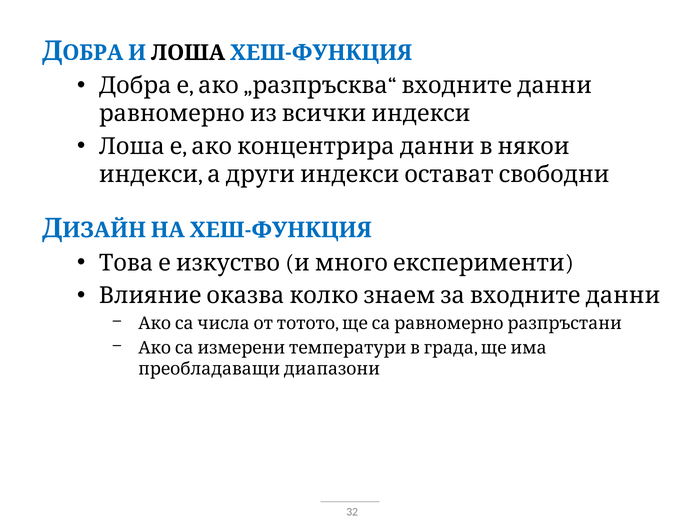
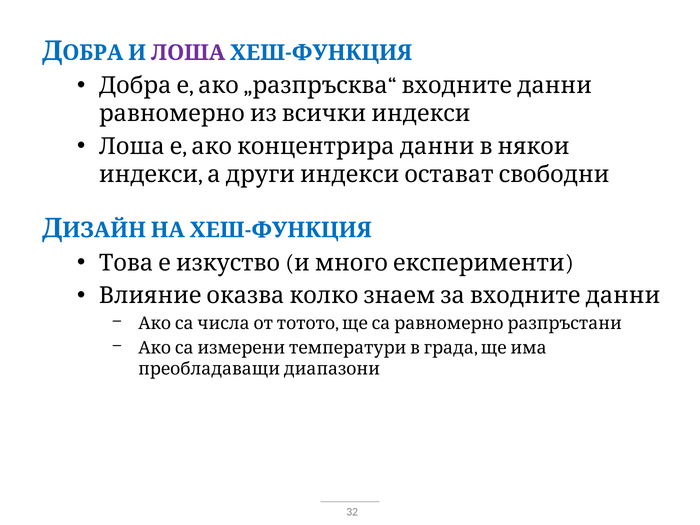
ЛОША colour: black -> purple
